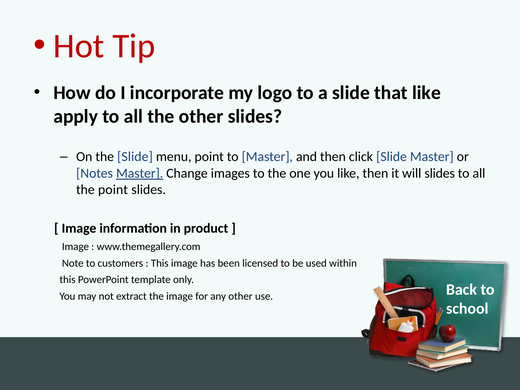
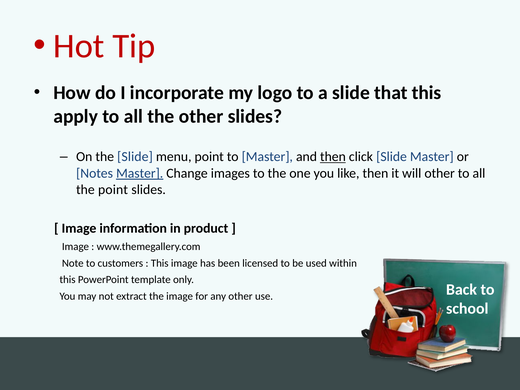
that like: like -> this
then at (333, 157) underline: none -> present
will slides: slides -> other
